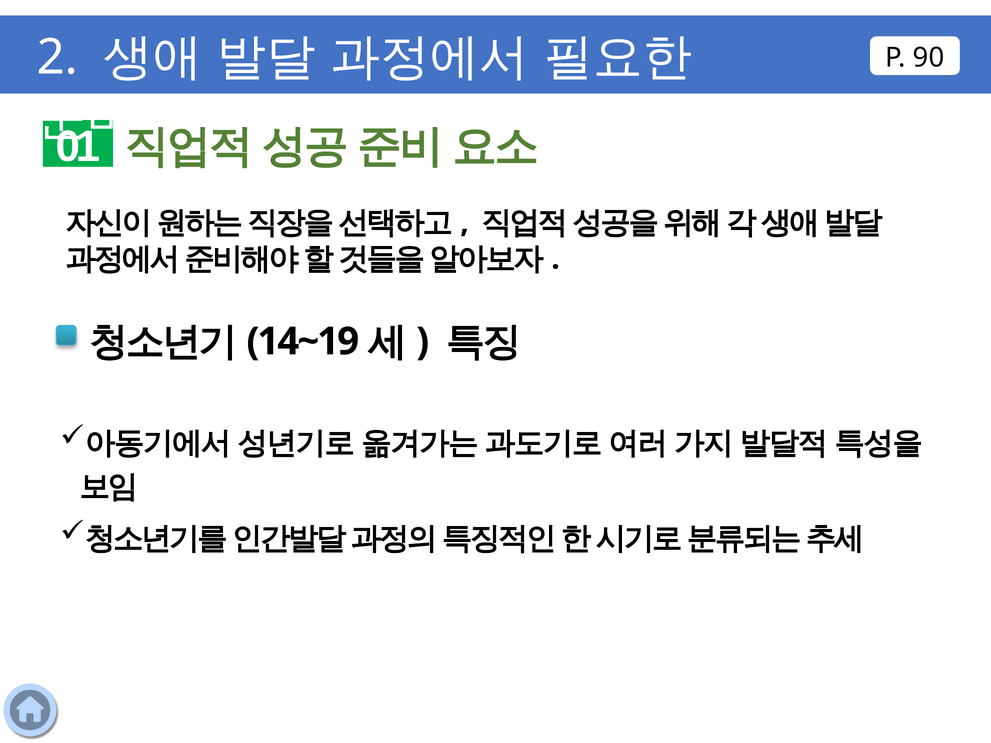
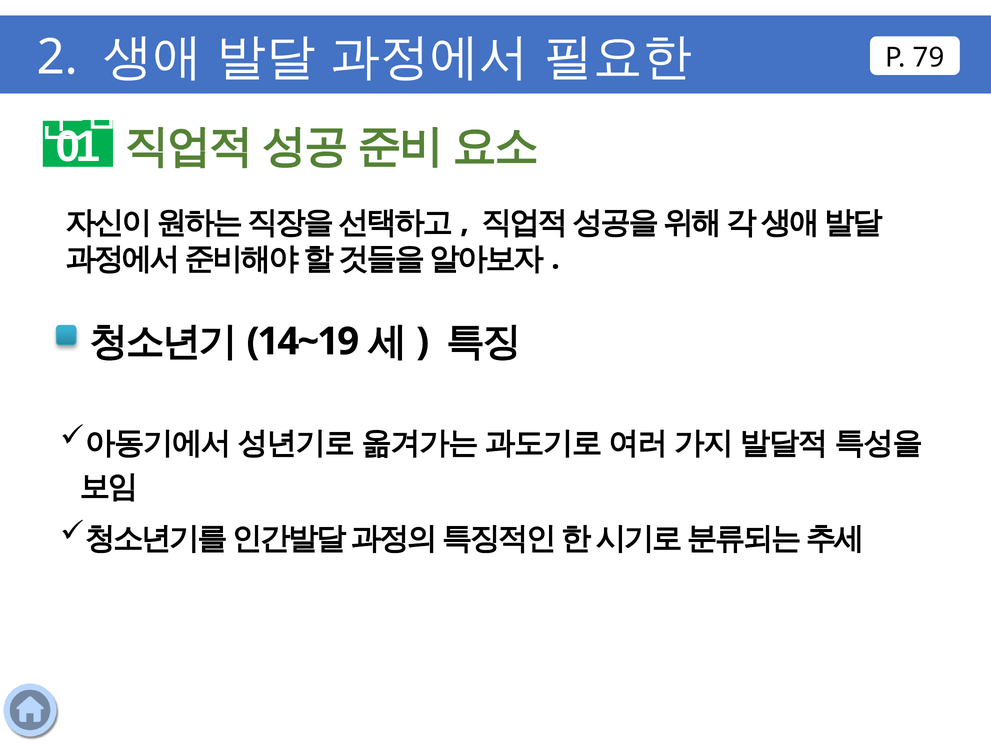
90: 90 -> 79
